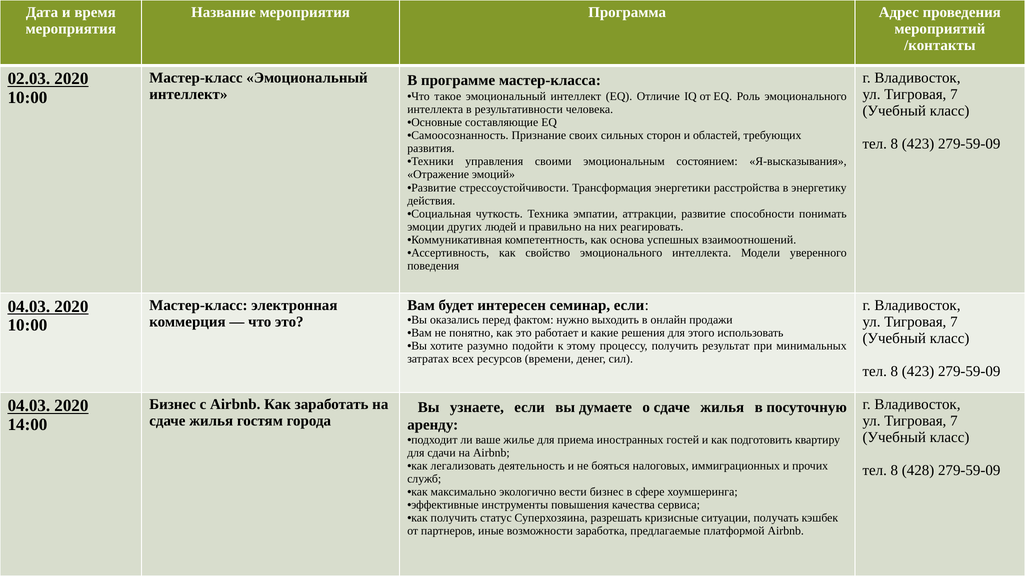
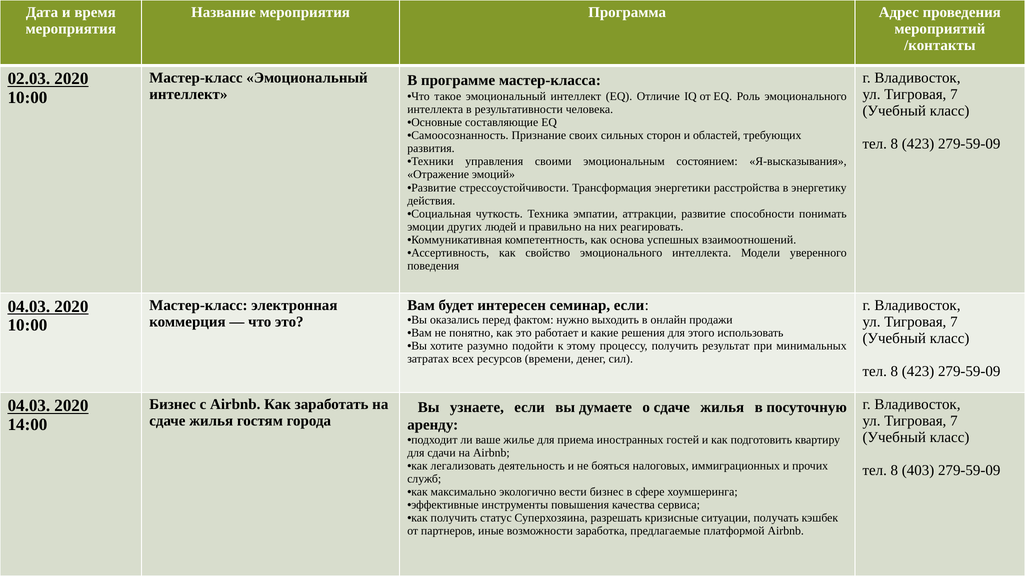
428: 428 -> 403
